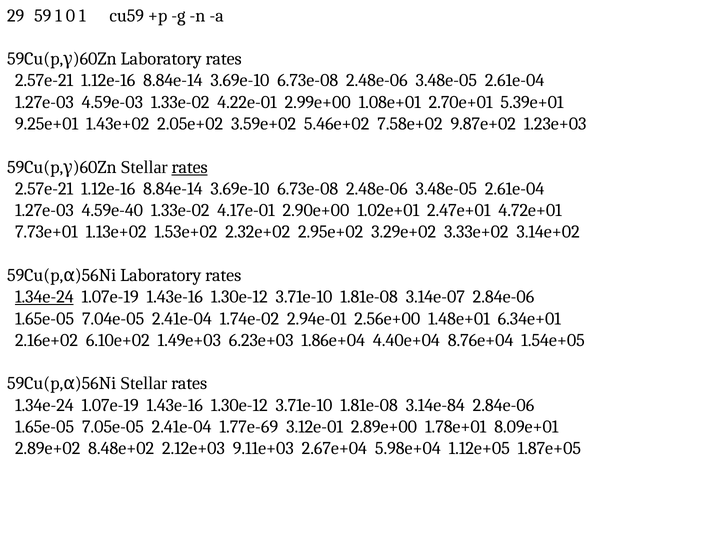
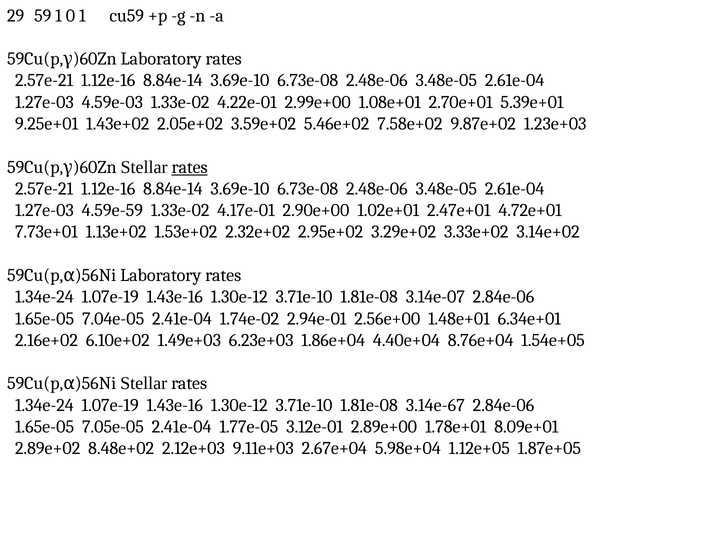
4.59e-40: 4.59e-40 -> 4.59e-59
1.34e-24 at (44, 297) underline: present -> none
3.14e-84: 3.14e-84 -> 3.14e-67
1.77e-69: 1.77e-69 -> 1.77e-05
